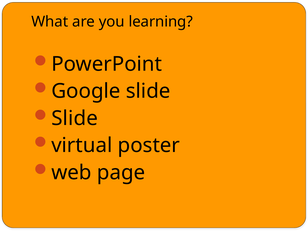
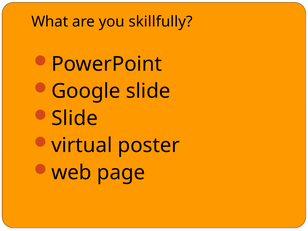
learning: learning -> skillfully
